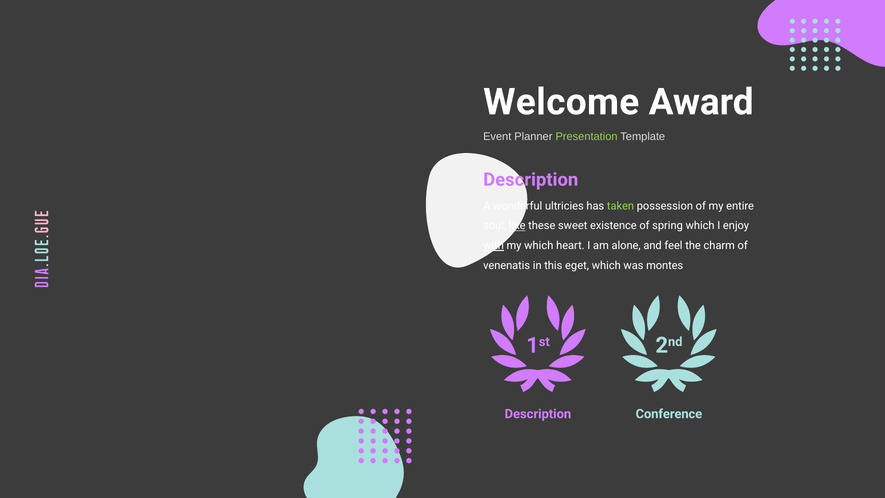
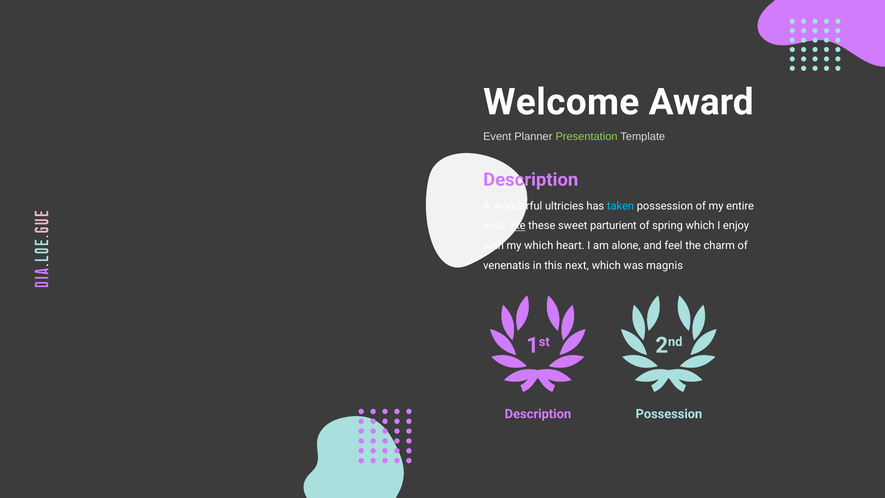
taken colour: light green -> light blue
existence: existence -> parturient
with underline: present -> none
eget: eget -> next
montes: montes -> magnis
Conference at (669, 414): Conference -> Possession
